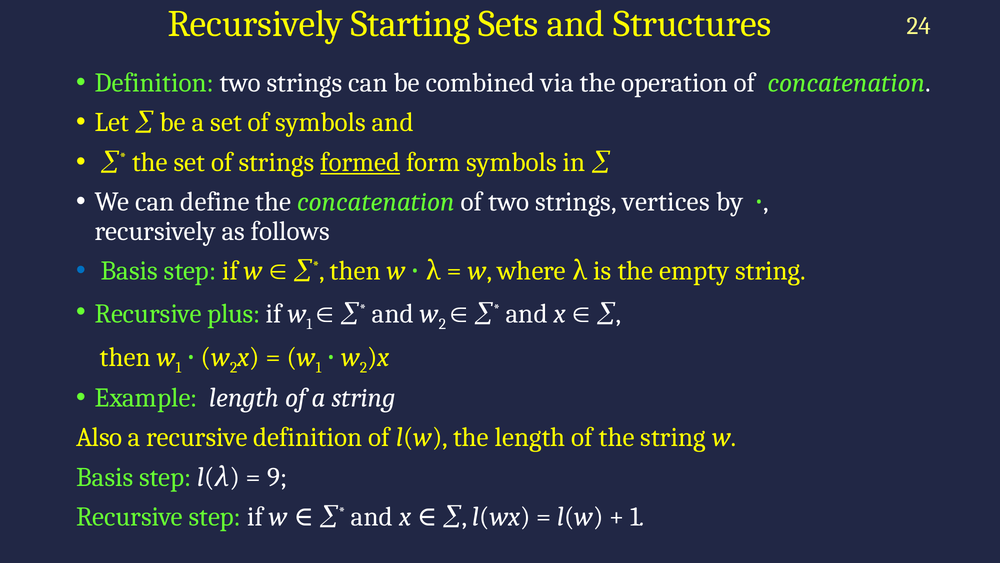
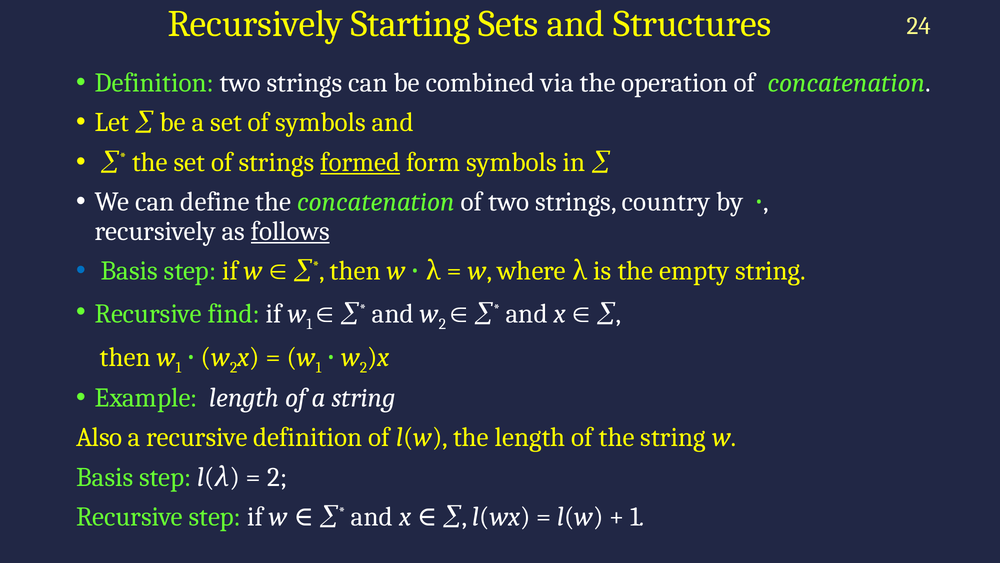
vertices: vertices -> country
follows underline: none -> present
plus: plus -> find
9 at (277, 477): 9 -> 2
